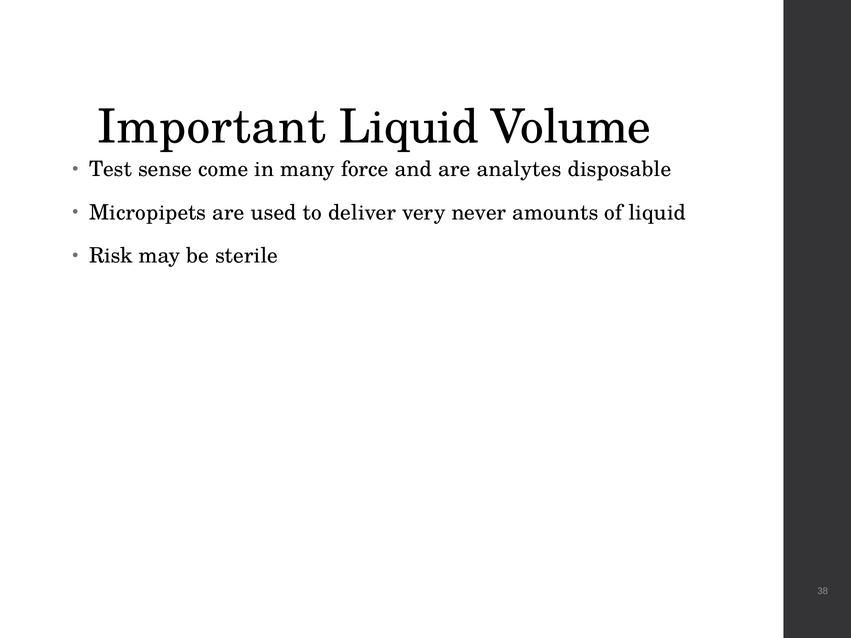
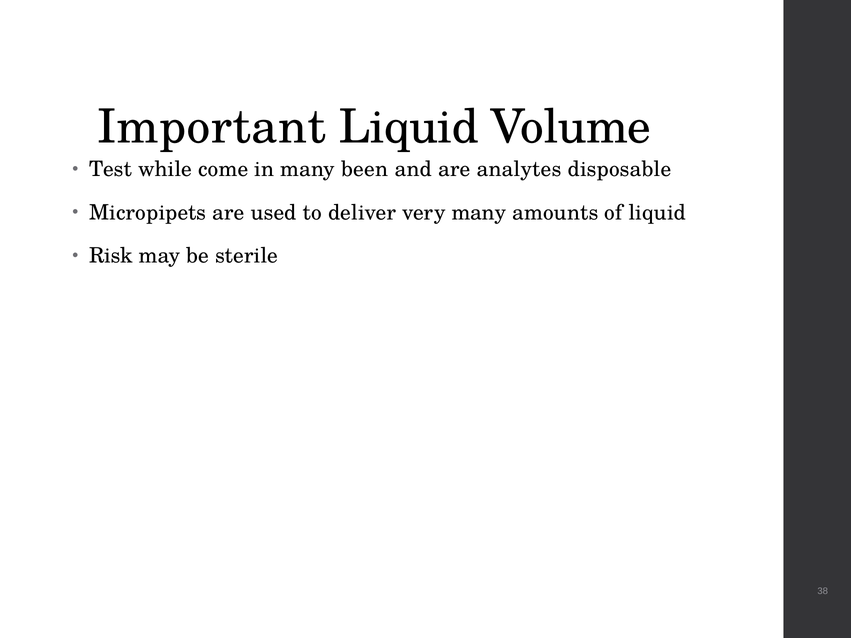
sense: sense -> while
force: force -> been
very never: never -> many
